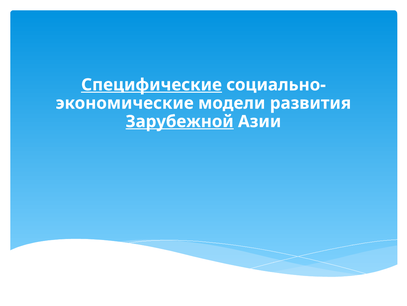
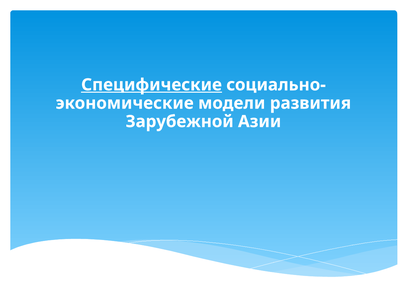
Зарубежной underline: present -> none
